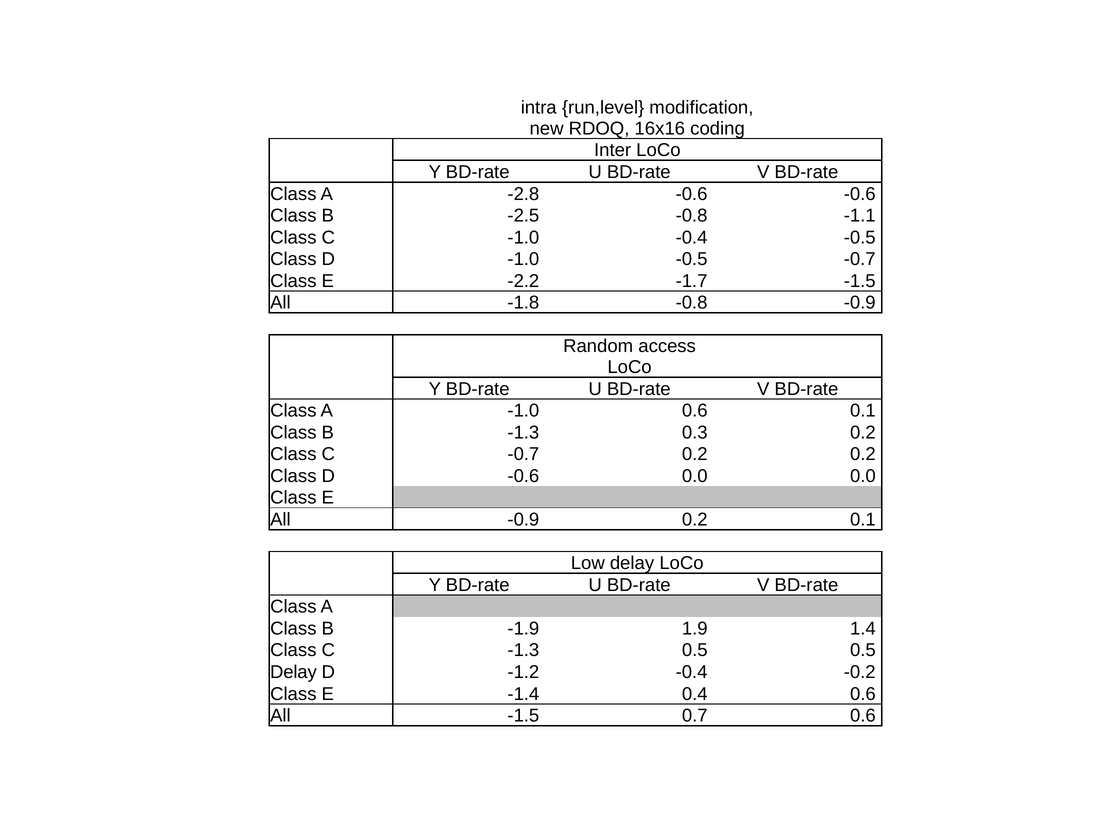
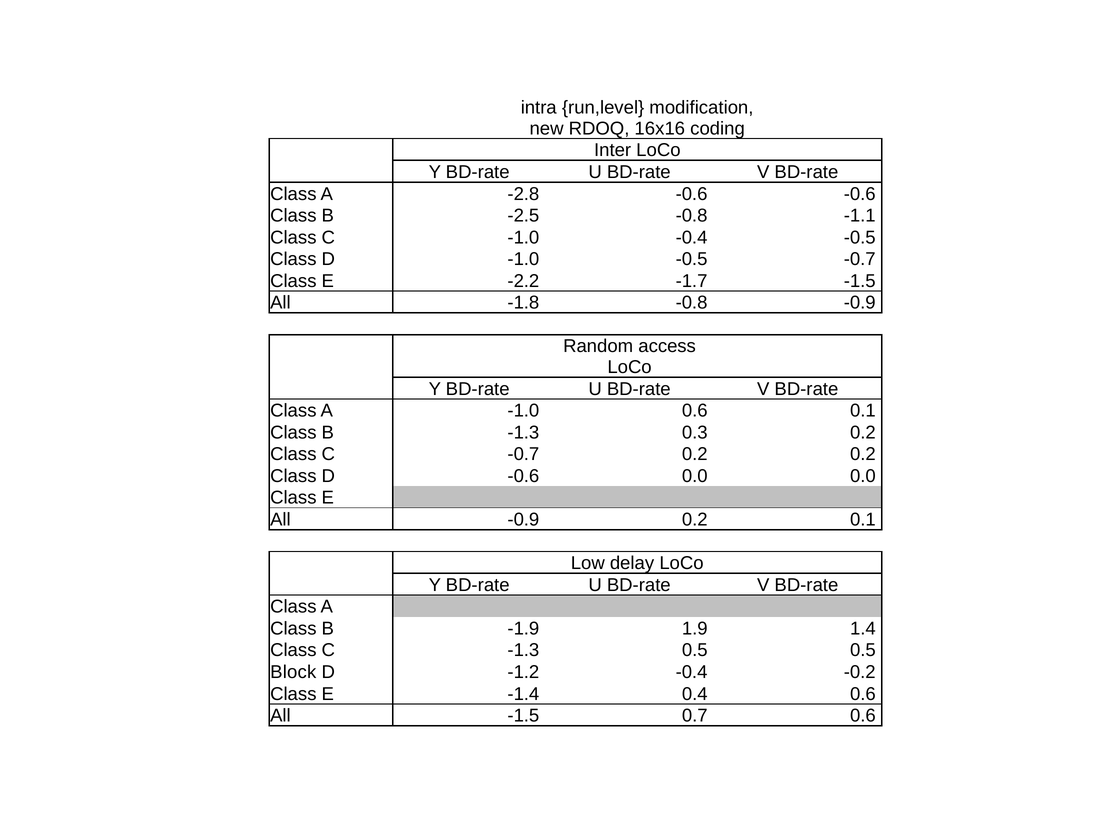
Delay at (293, 673): Delay -> Block
